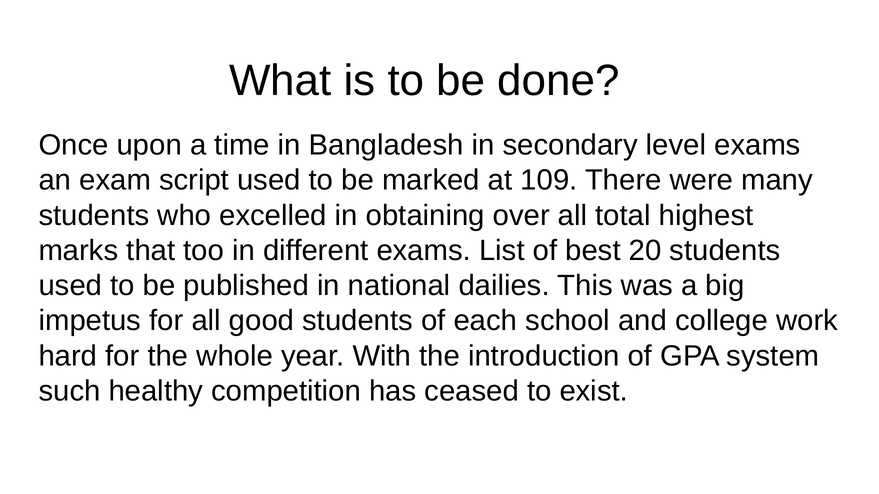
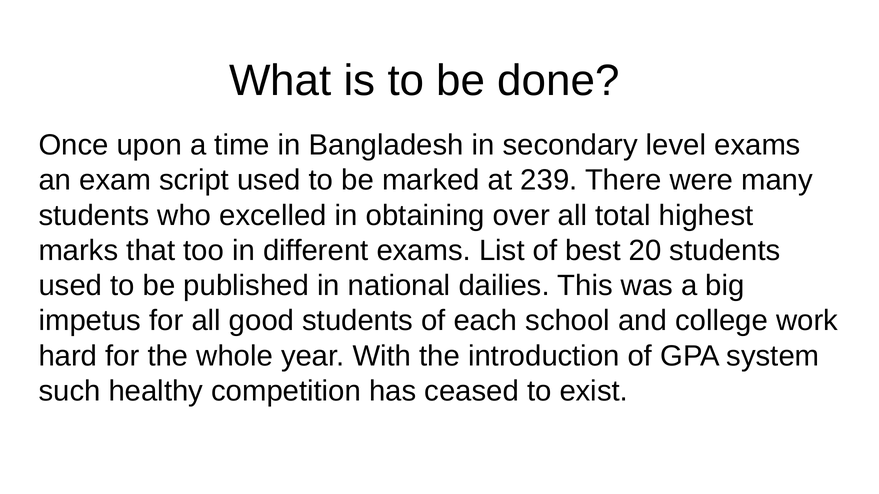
109: 109 -> 239
